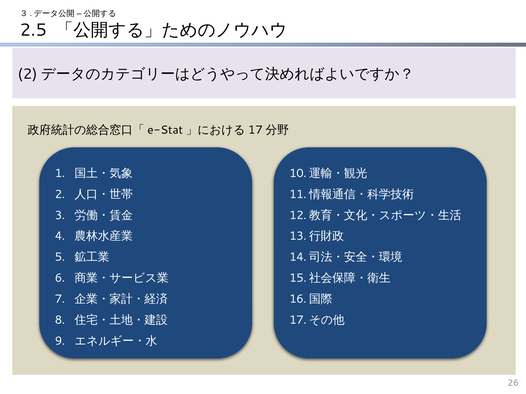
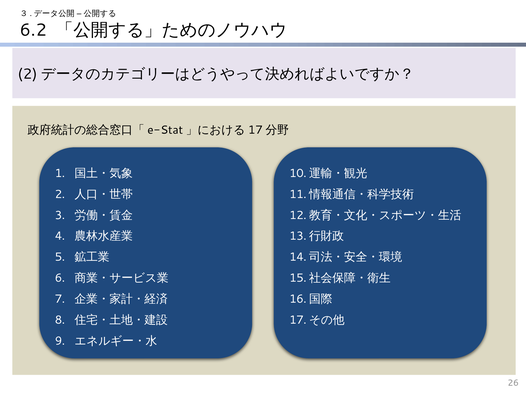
2.5: 2.5 -> 6.2
